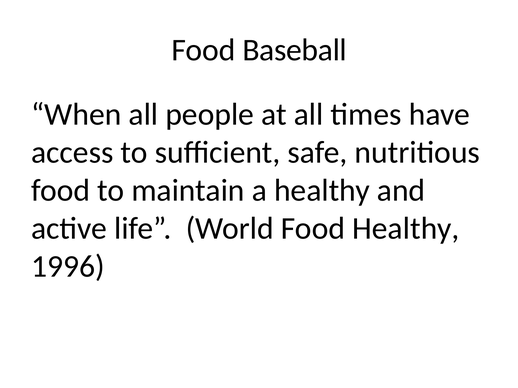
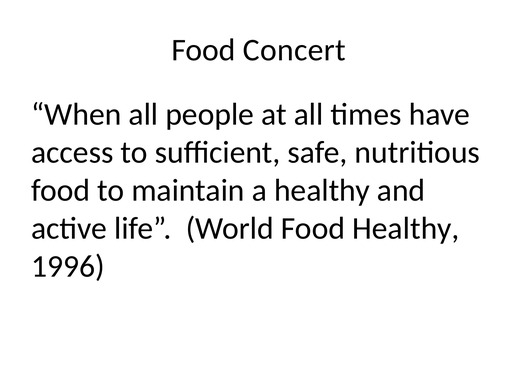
Baseball: Baseball -> Concert
